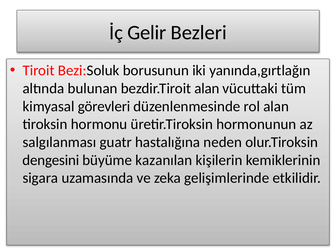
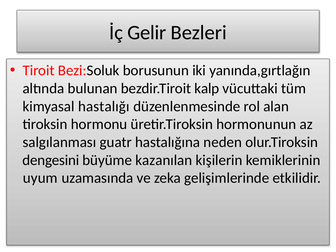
bezdir.Tiroit alan: alan -> kalp
görevleri: görevleri -> hastalığı
sigara: sigara -> uyum
